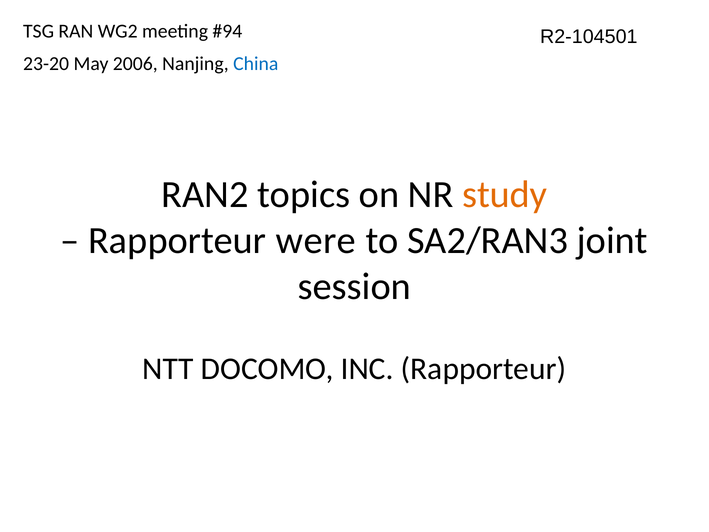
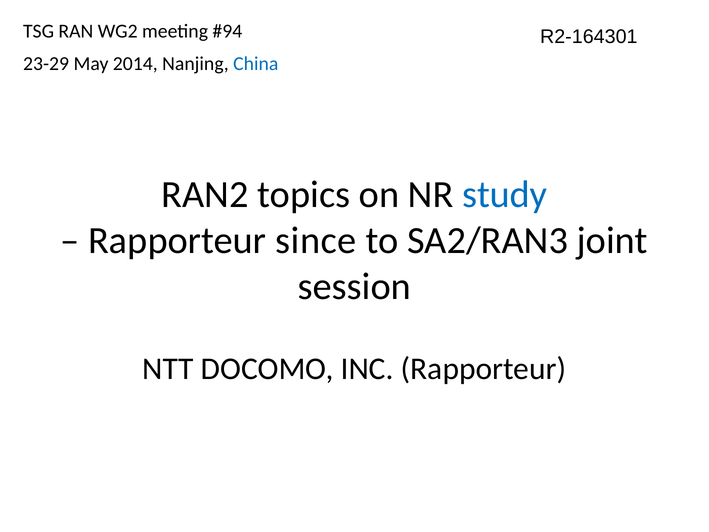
R2-104501: R2-104501 -> R2-164301
23-20: 23-20 -> 23-29
2006: 2006 -> 2014
study colour: orange -> blue
were: were -> since
